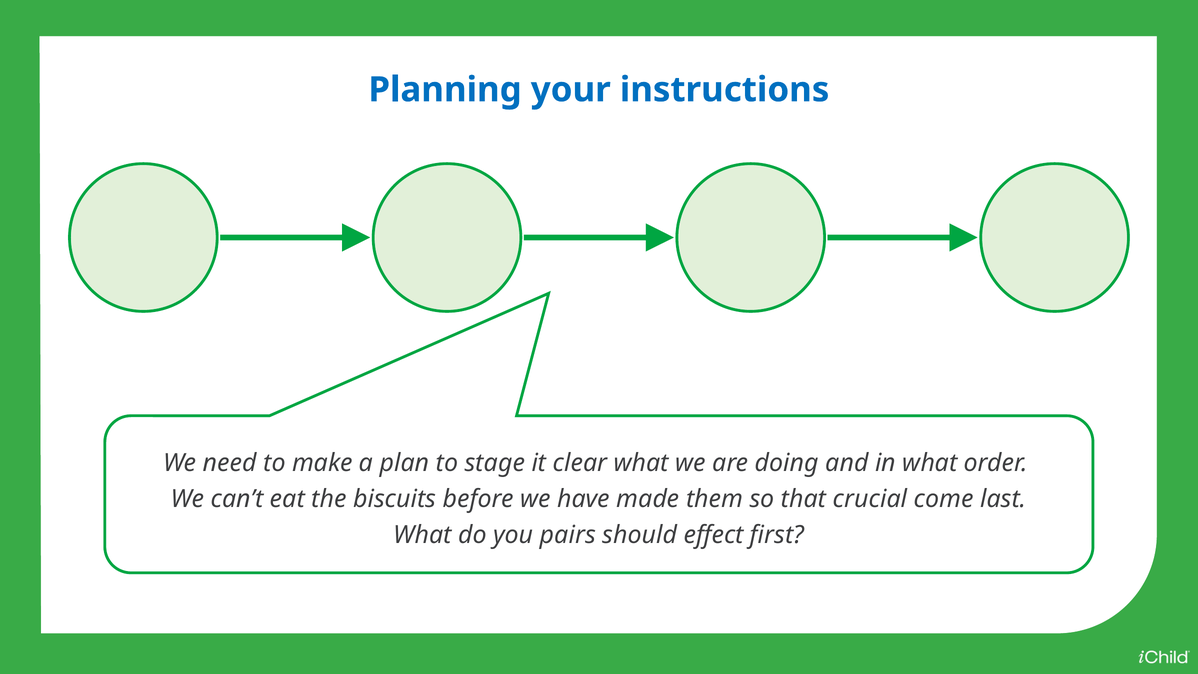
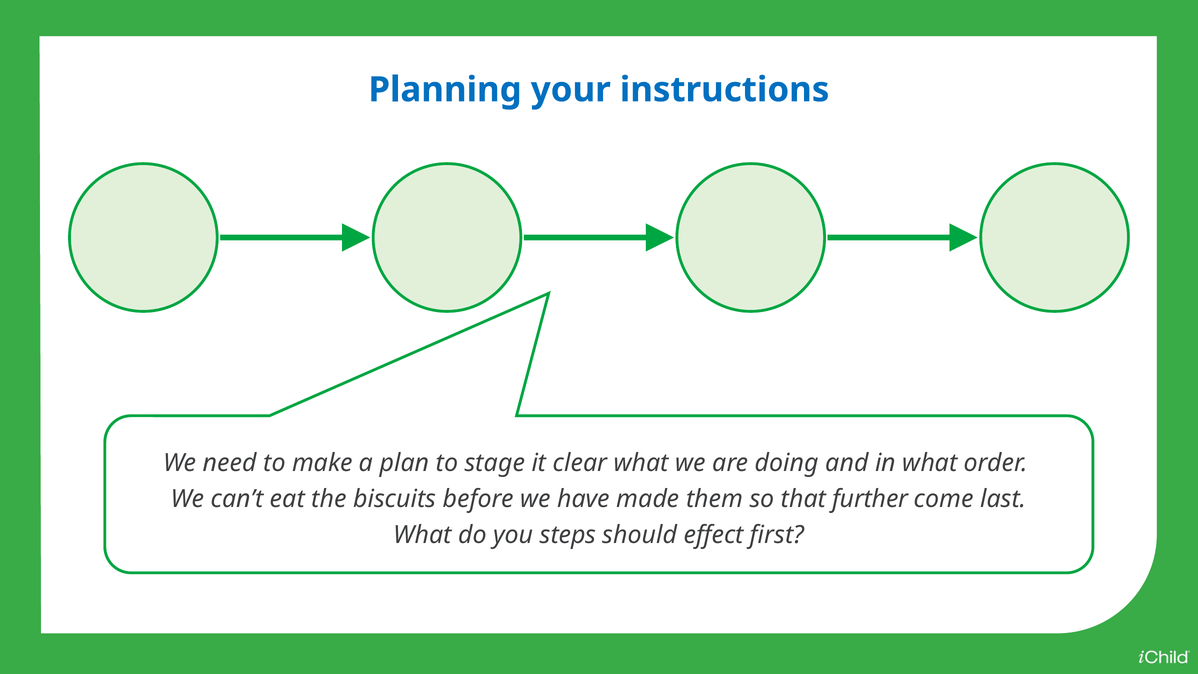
crucial: crucial -> further
pairs: pairs -> steps
